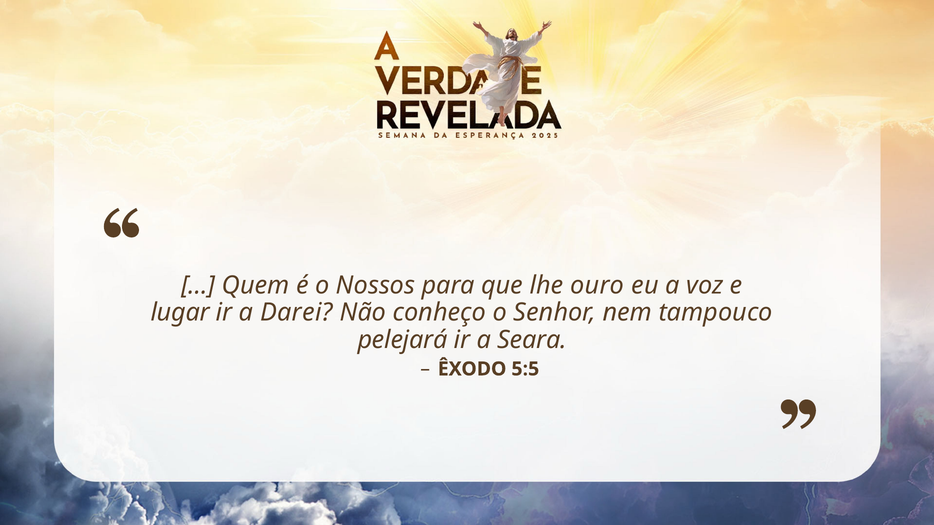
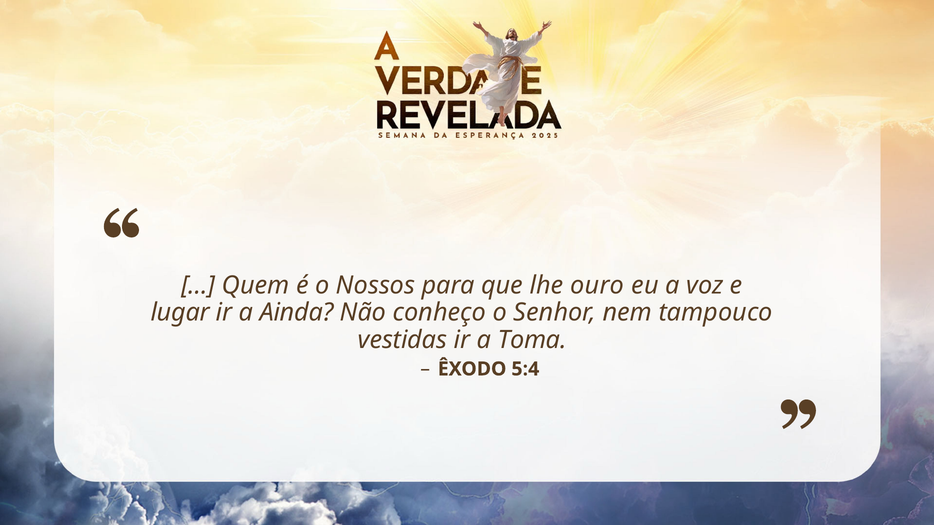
Darei: Darei -> Ainda
pelejará: pelejará -> vestidas
Seara: Seara -> Toma
5:5: 5:5 -> 5:4
